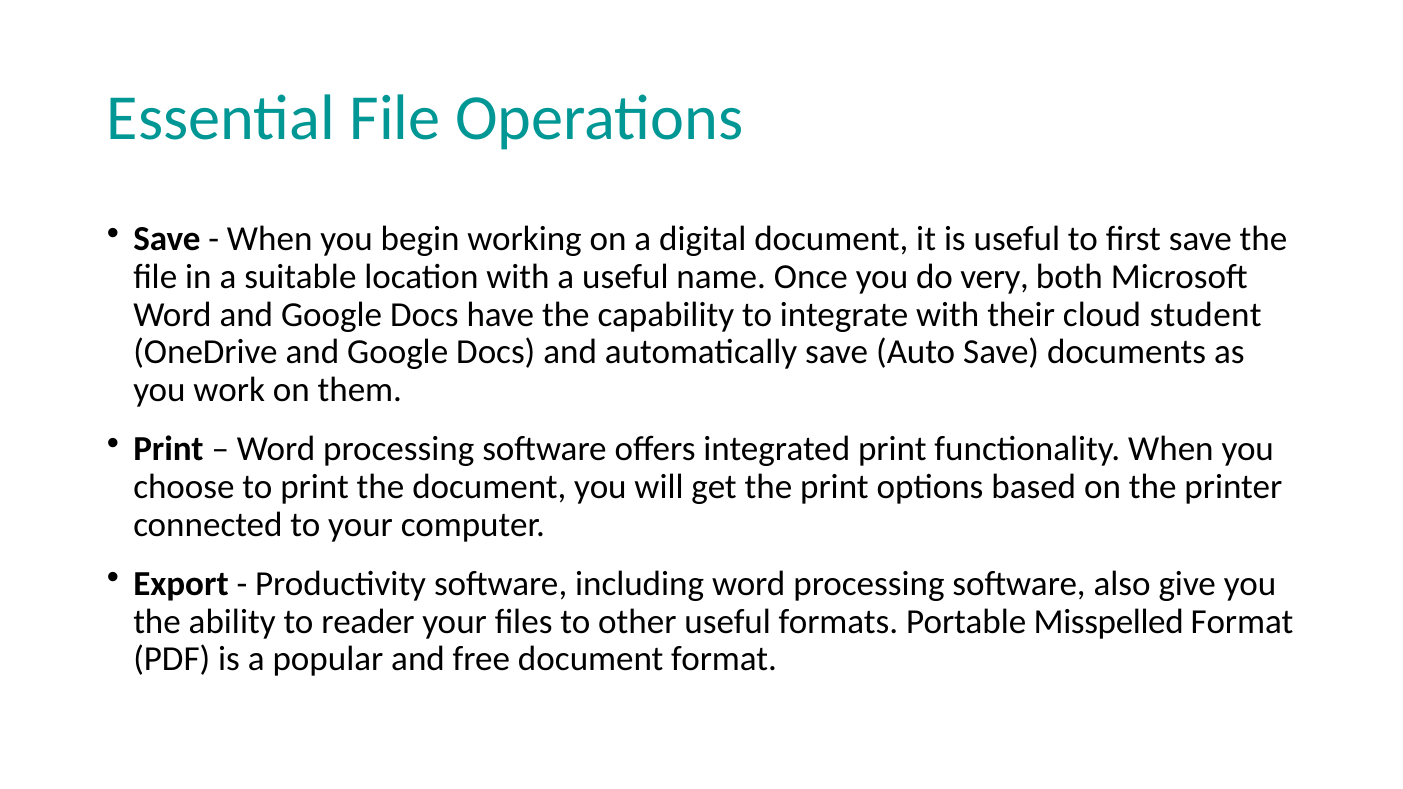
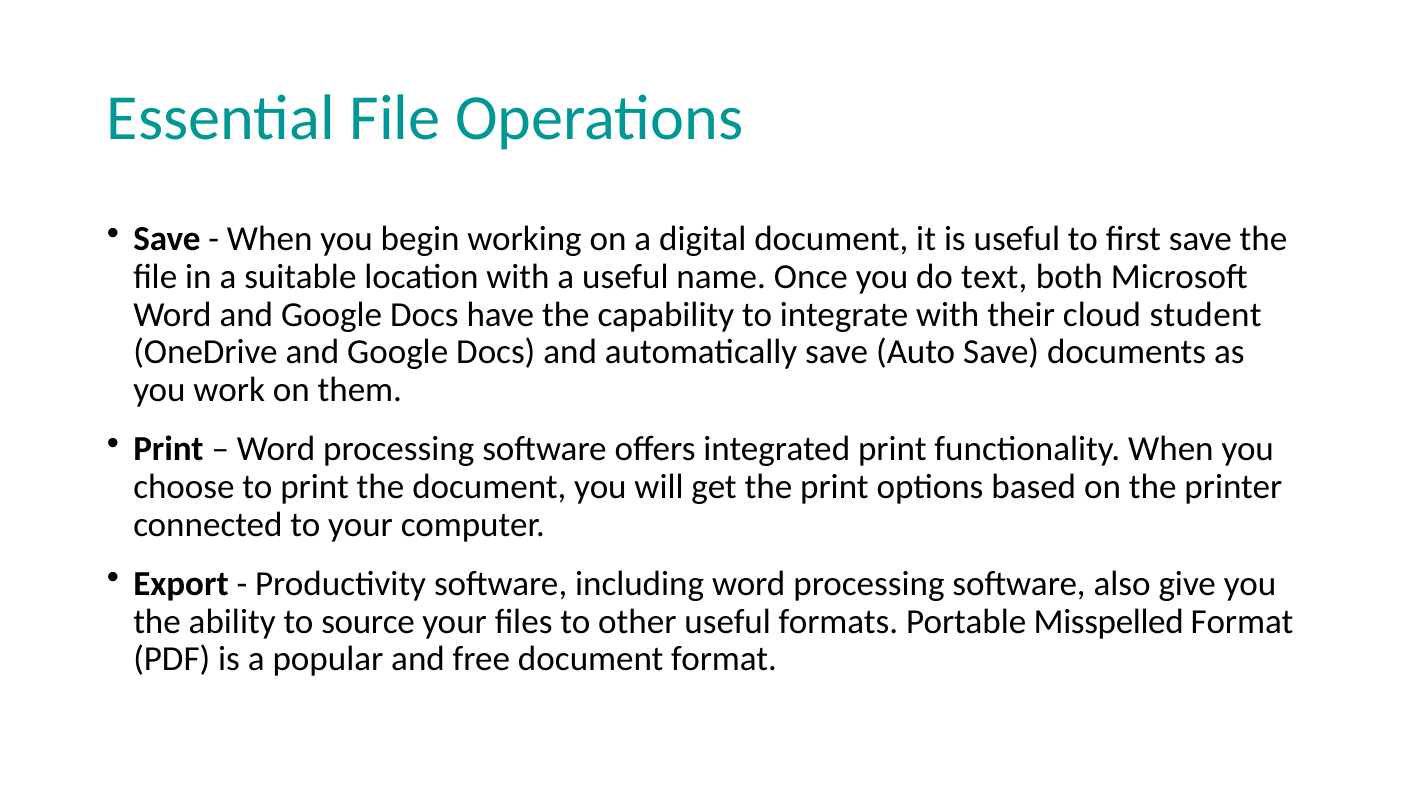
very: very -> text
reader: reader -> source
